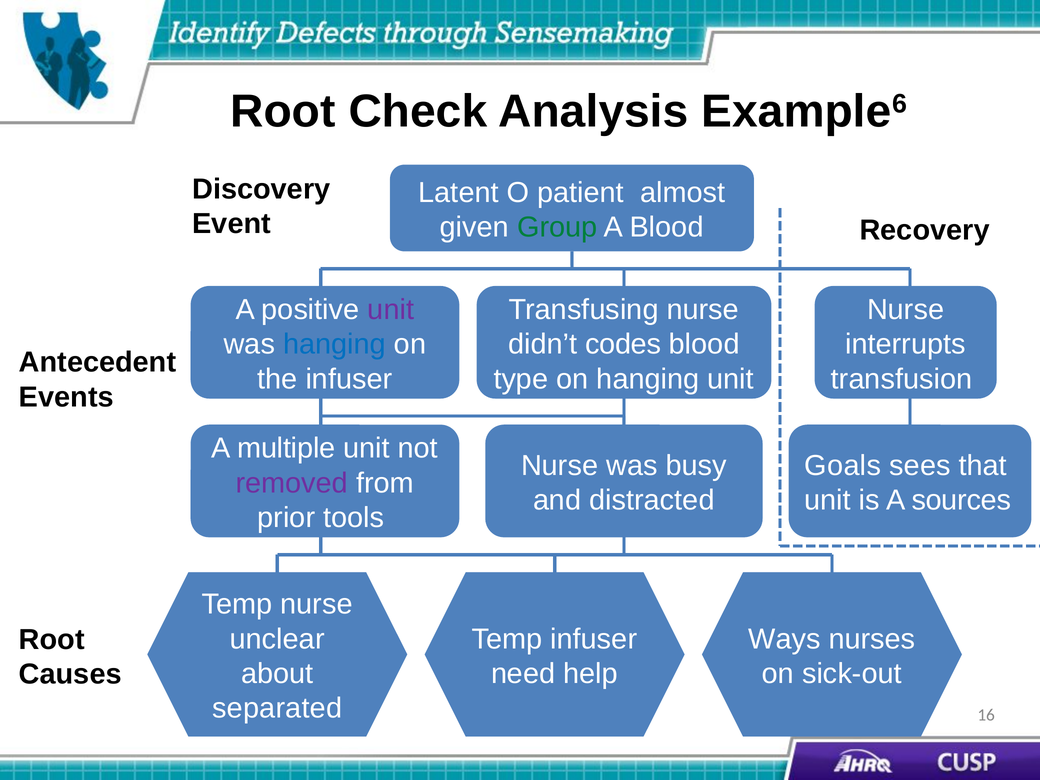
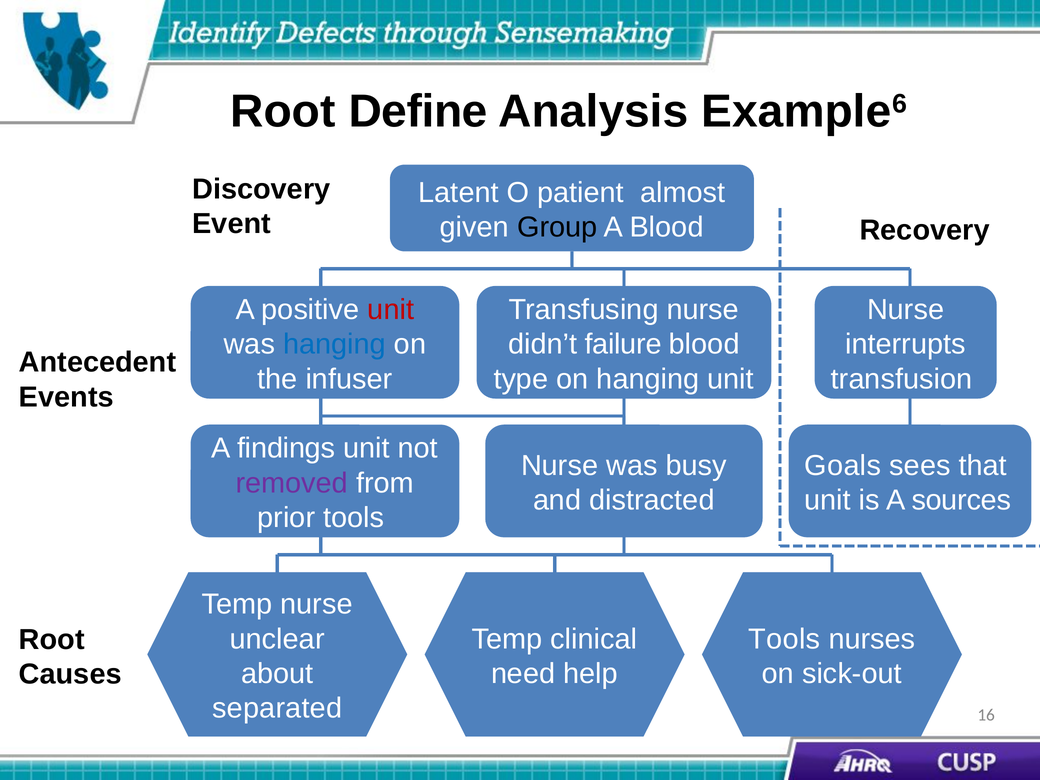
Check: Check -> Define
Group colour: green -> black
unit at (391, 310) colour: purple -> red
codes: codes -> failure
multiple: multiple -> findings
Temp infuser: infuser -> clinical
Ways at (784, 639): Ways -> Tools
